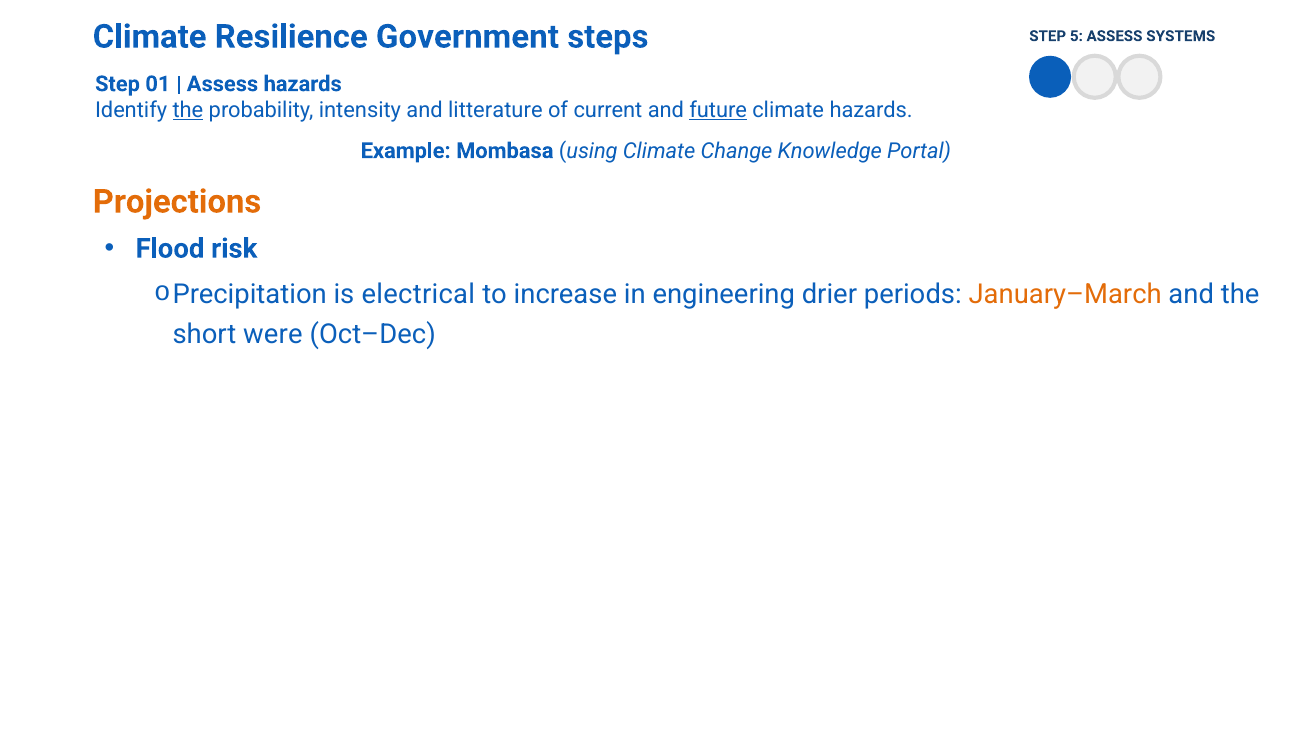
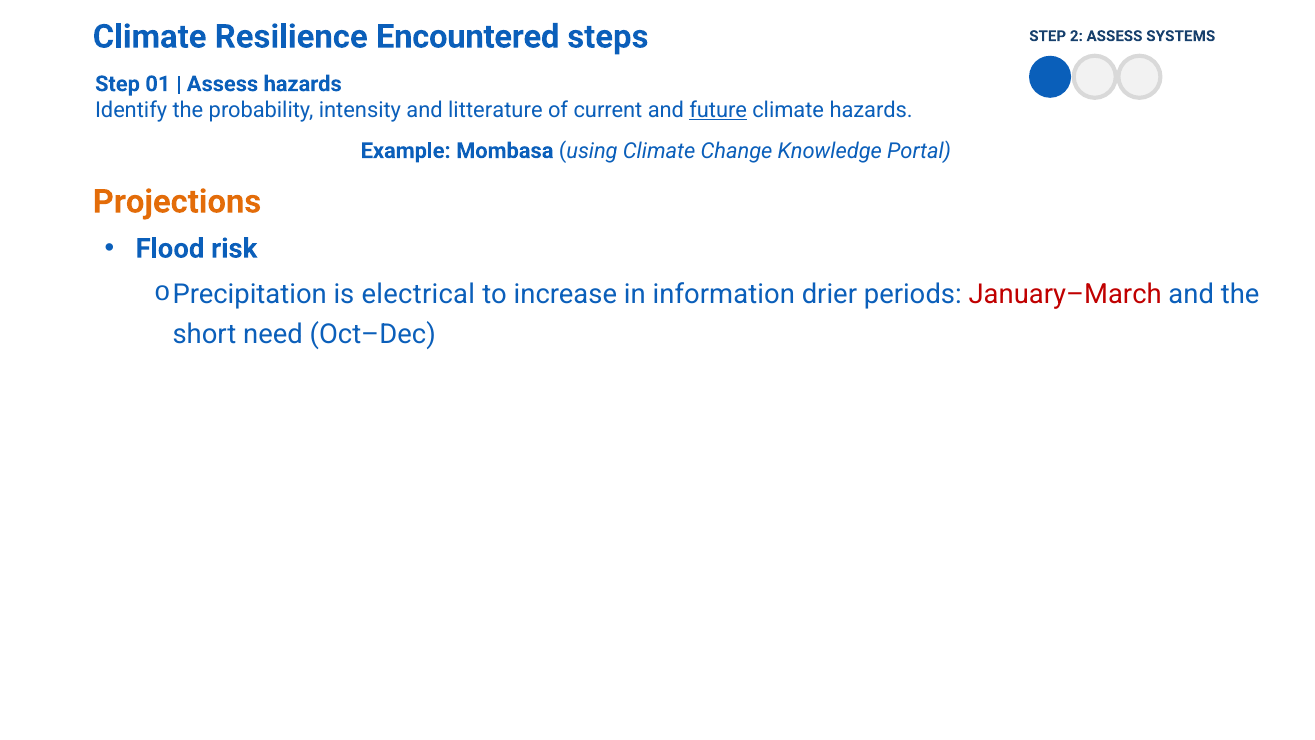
Government: Government -> Encountered
5: 5 -> 2
the at (188, 110) underline: present -> none
engineering: engineering -> information
January–March colour: orange -> red
were: were -> need
